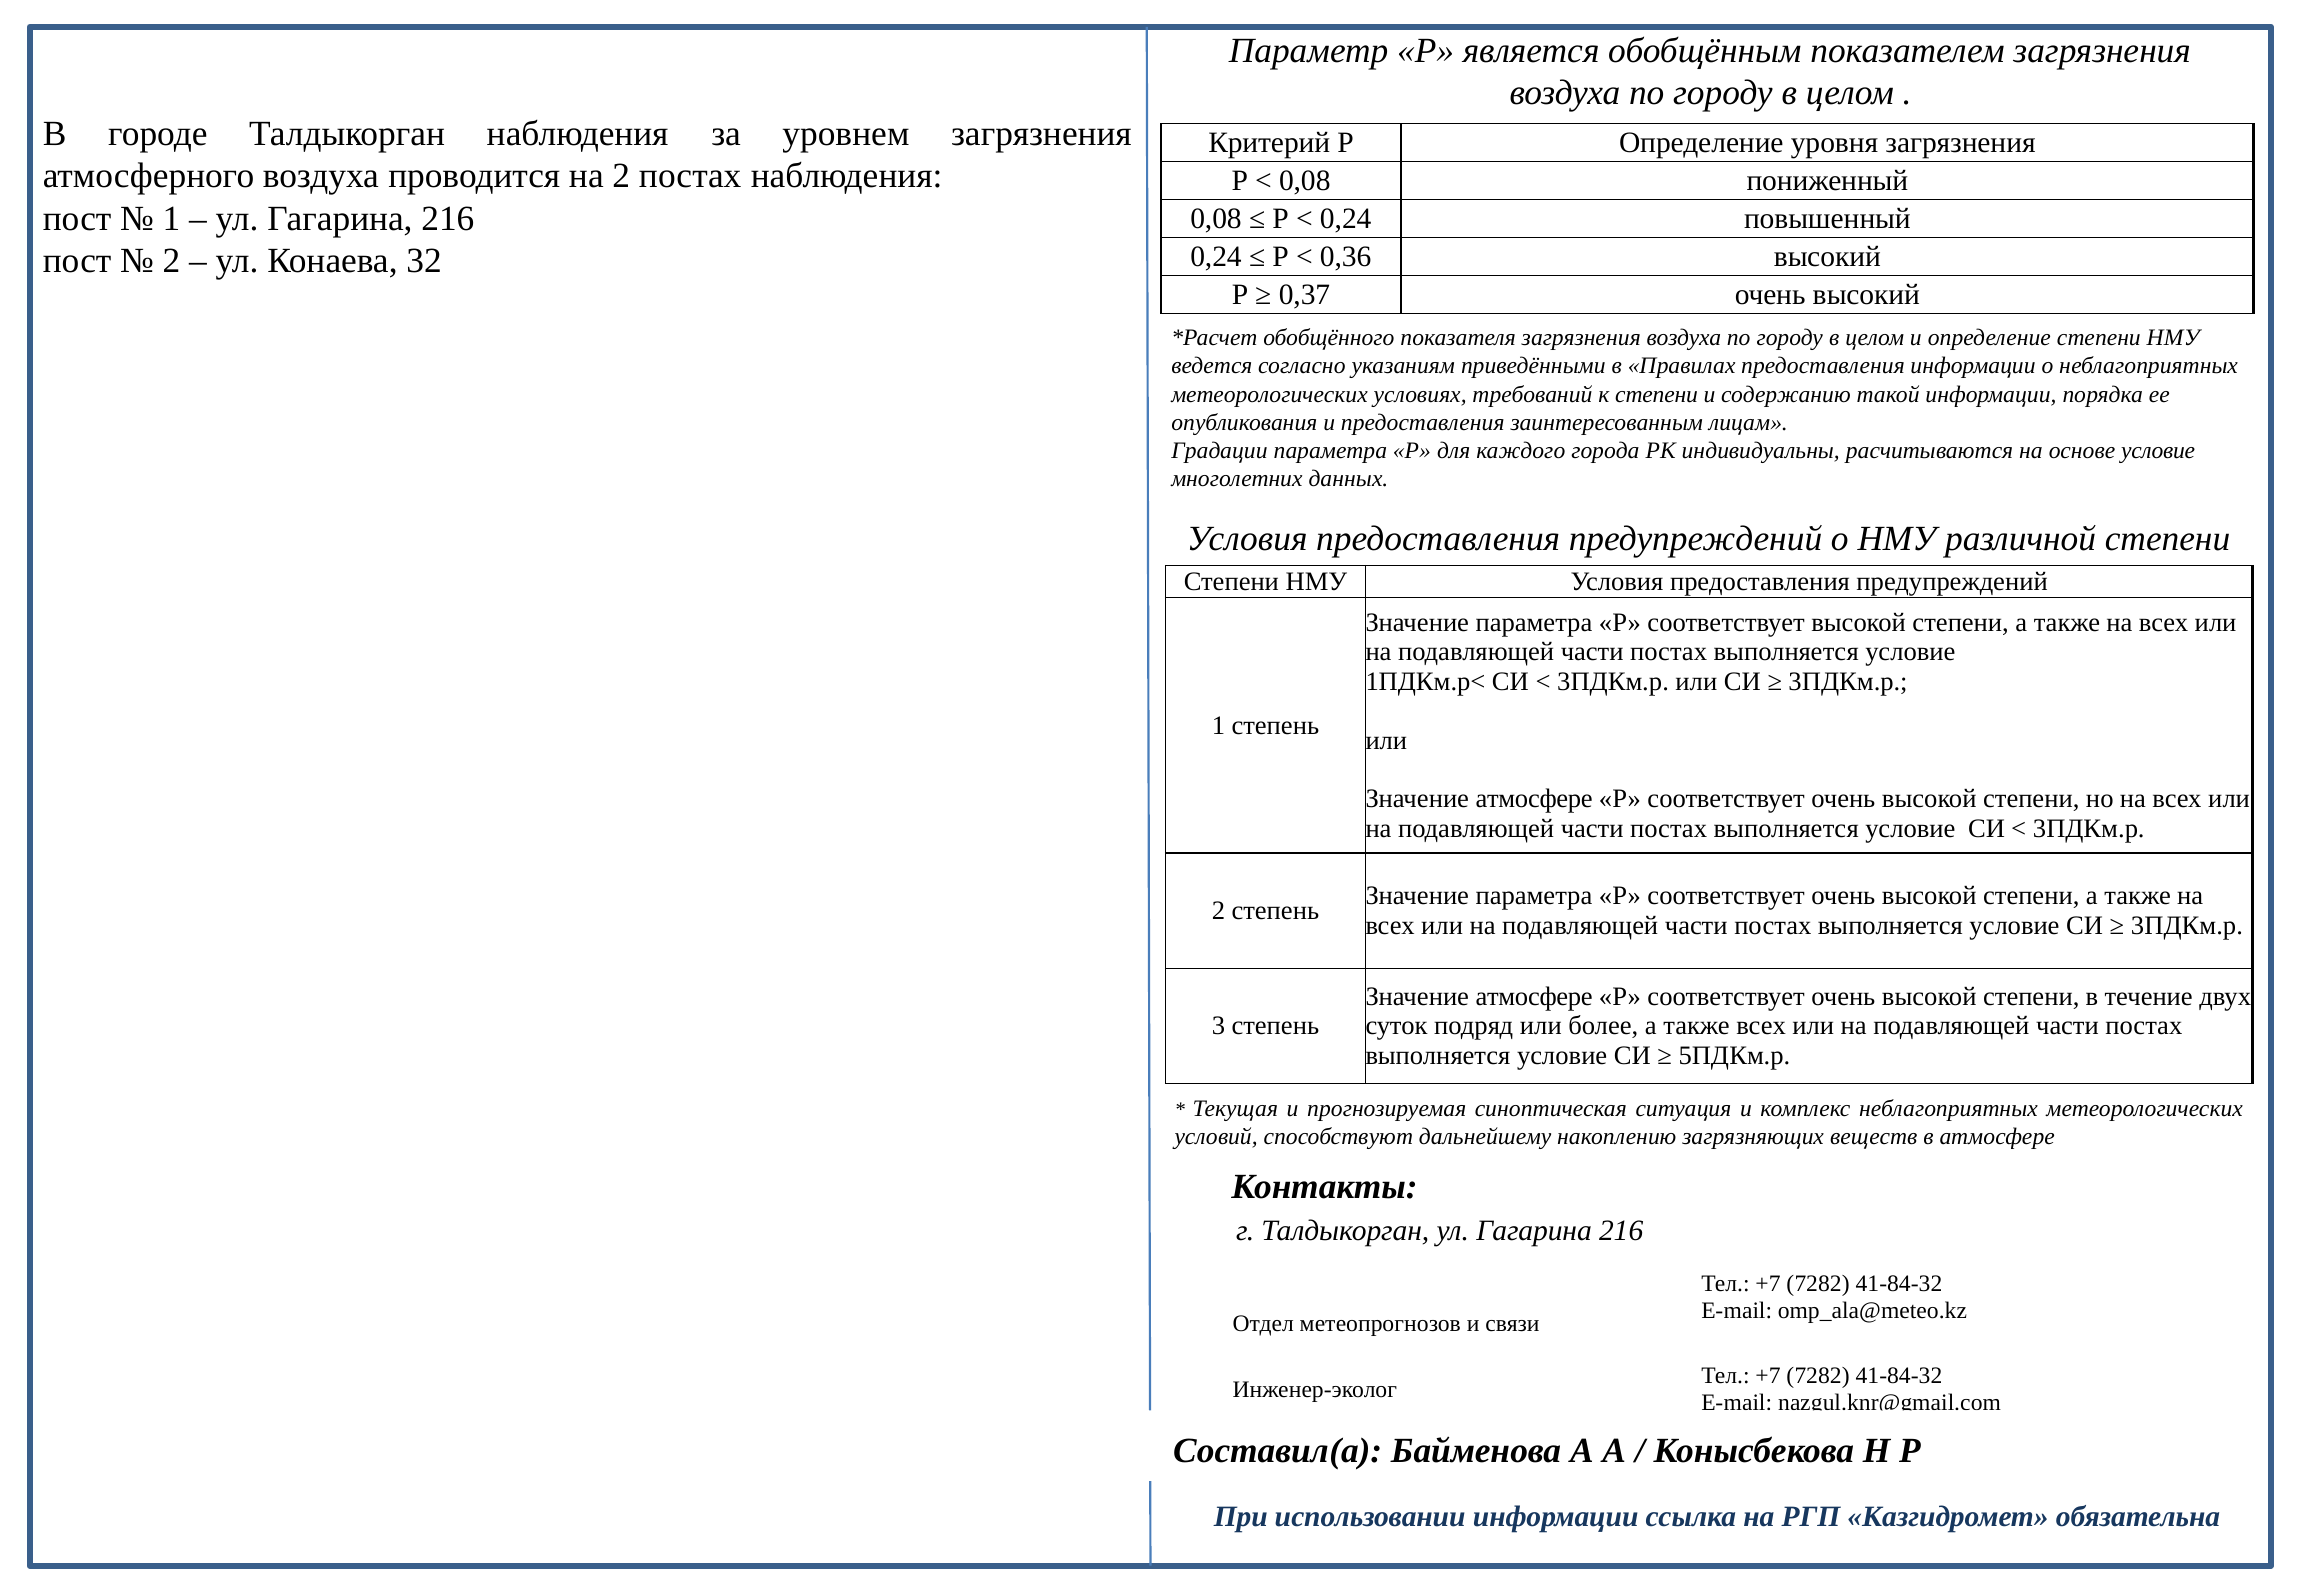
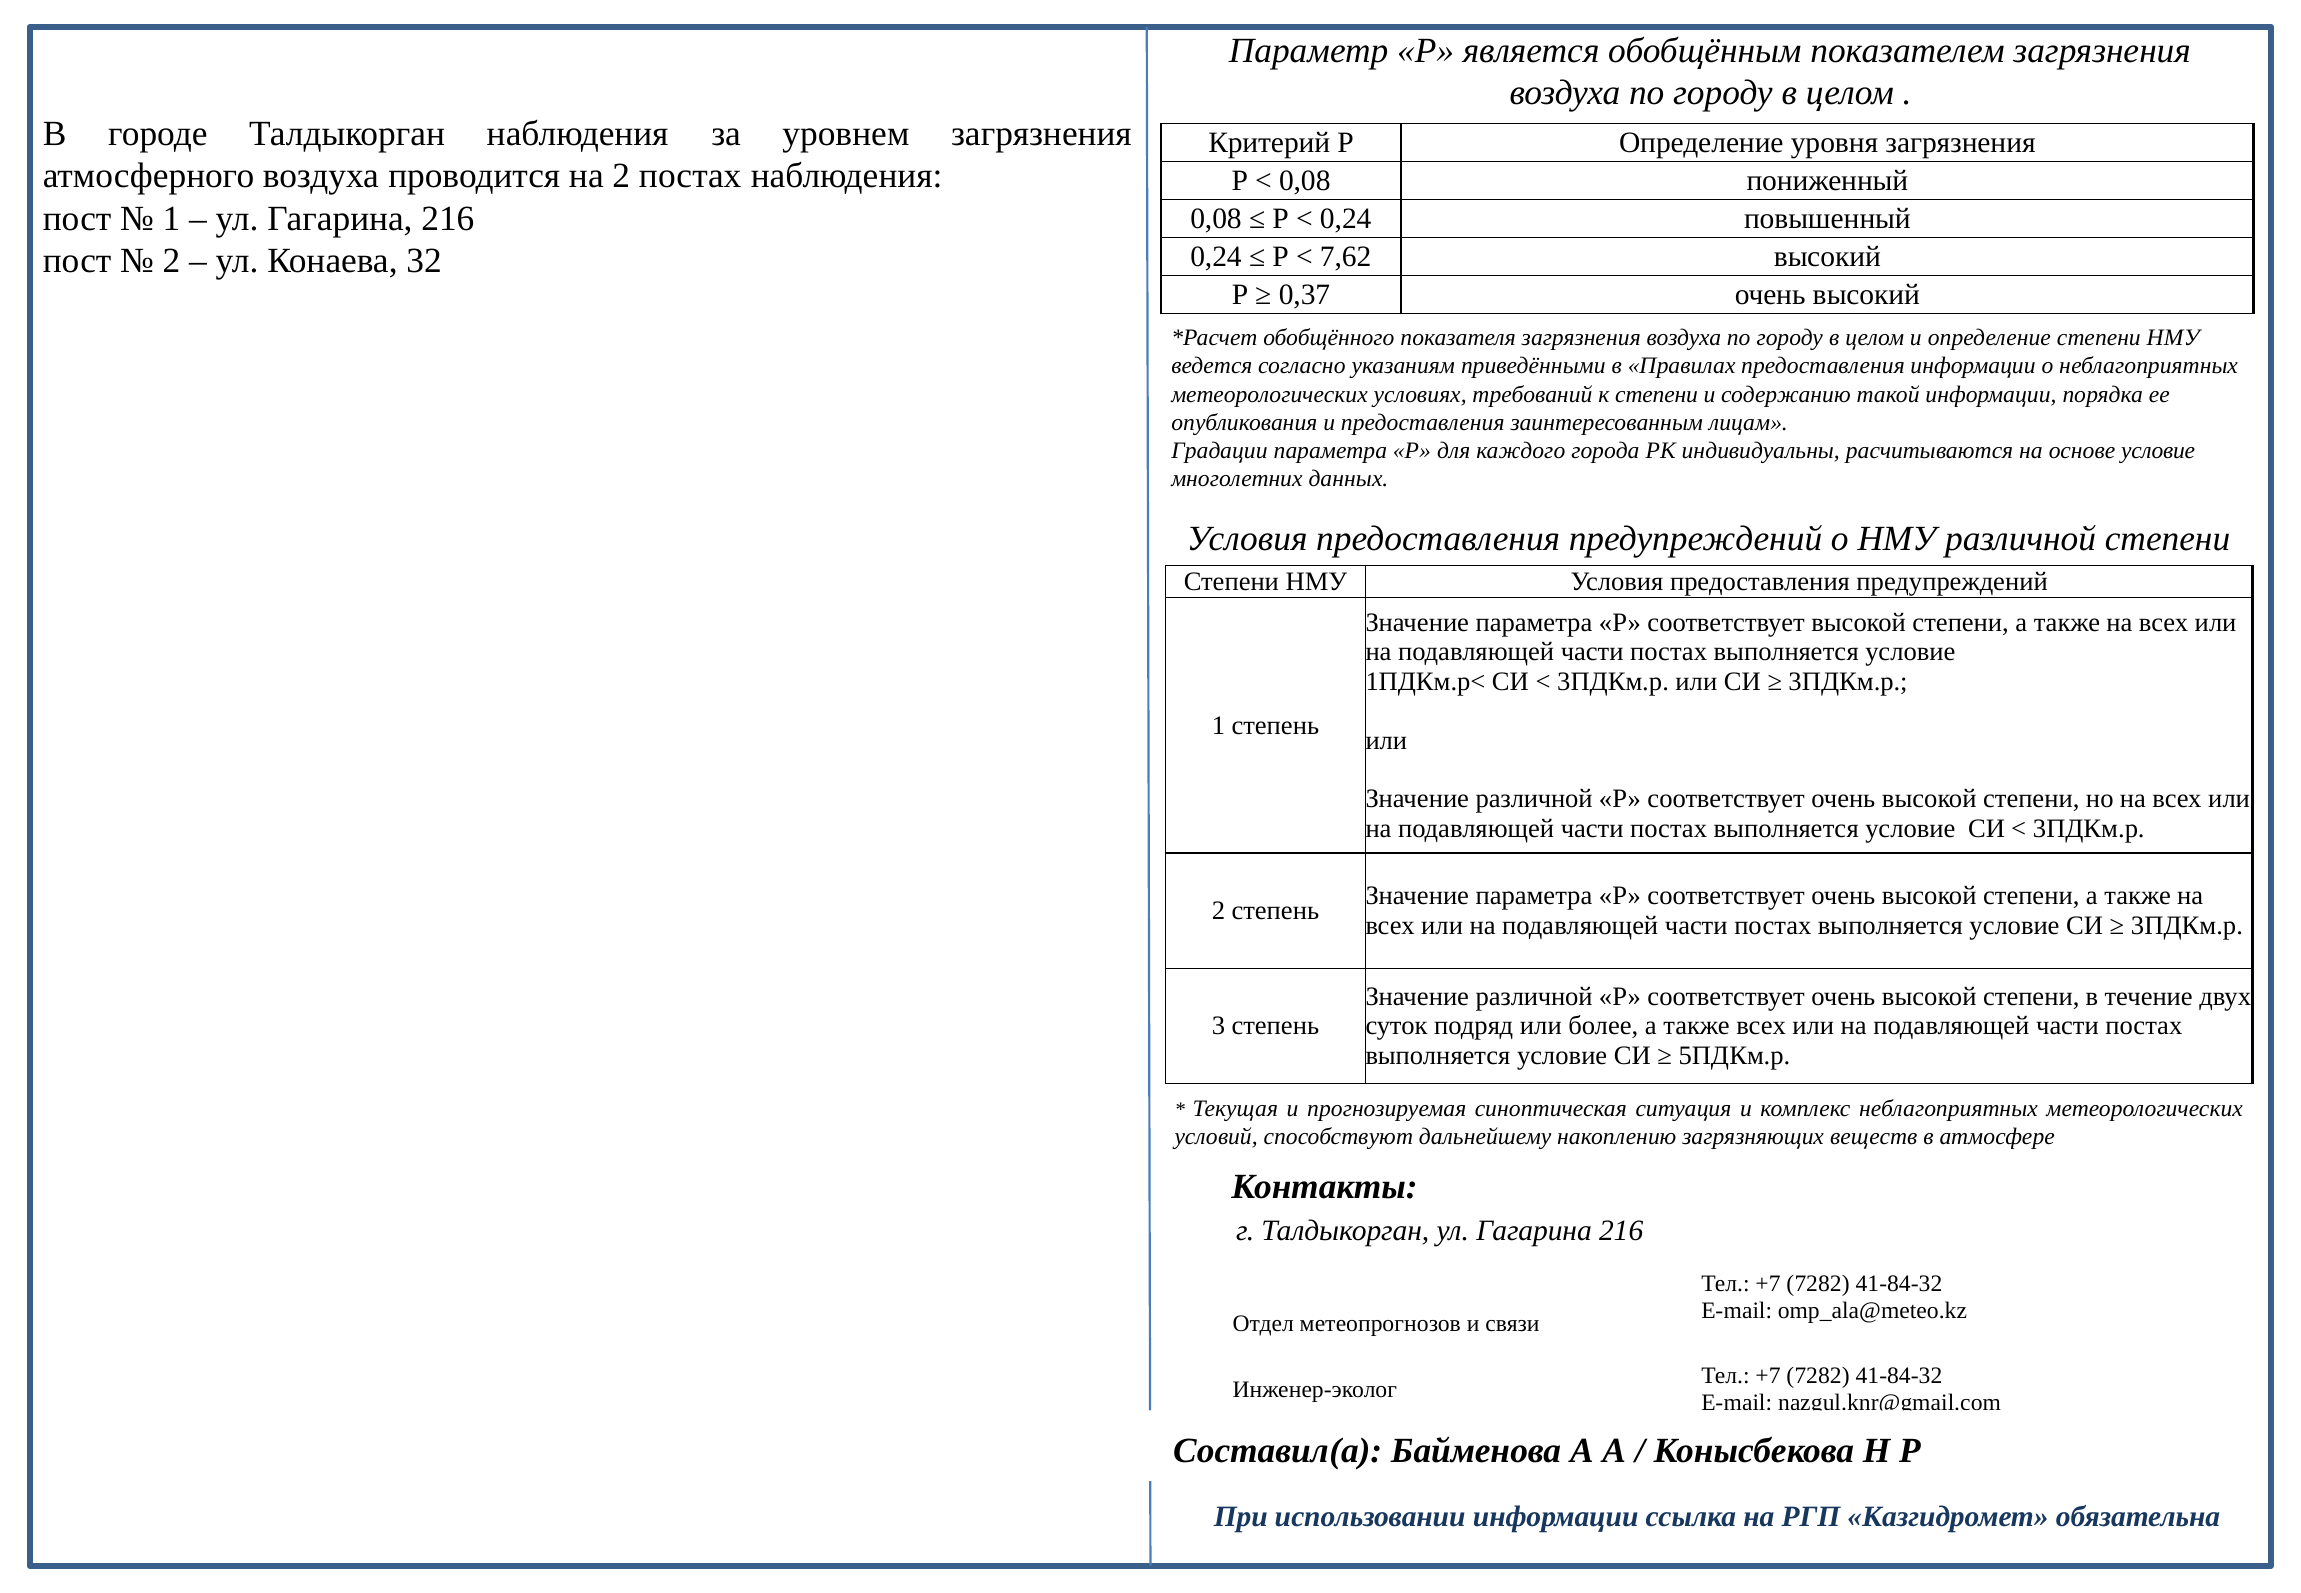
0,36: 0,36 -> 7,62
атмосфере at (1534, 799): атмосфере -> различной
атмосфере at (1534, 997): атмосфере -> различной
